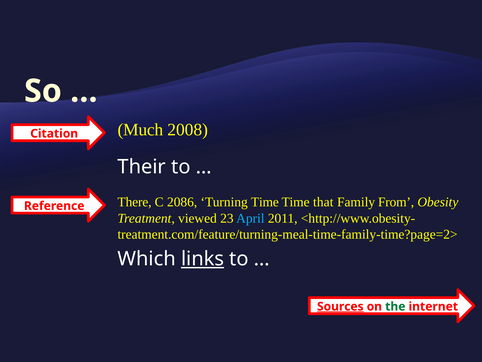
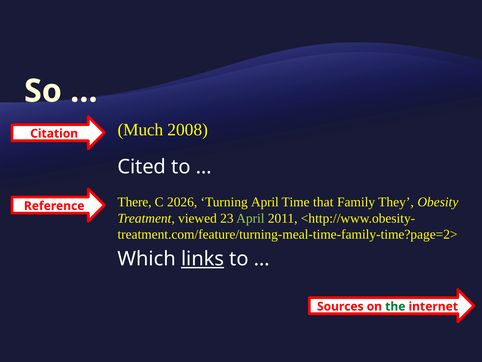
Their: Their -> Cited
2086: 2086 -> 2026
Turning Time: Time -> April
From: From -> They
April at (250, 218) colour: light blue -> light green
Sources underline: present -> none
